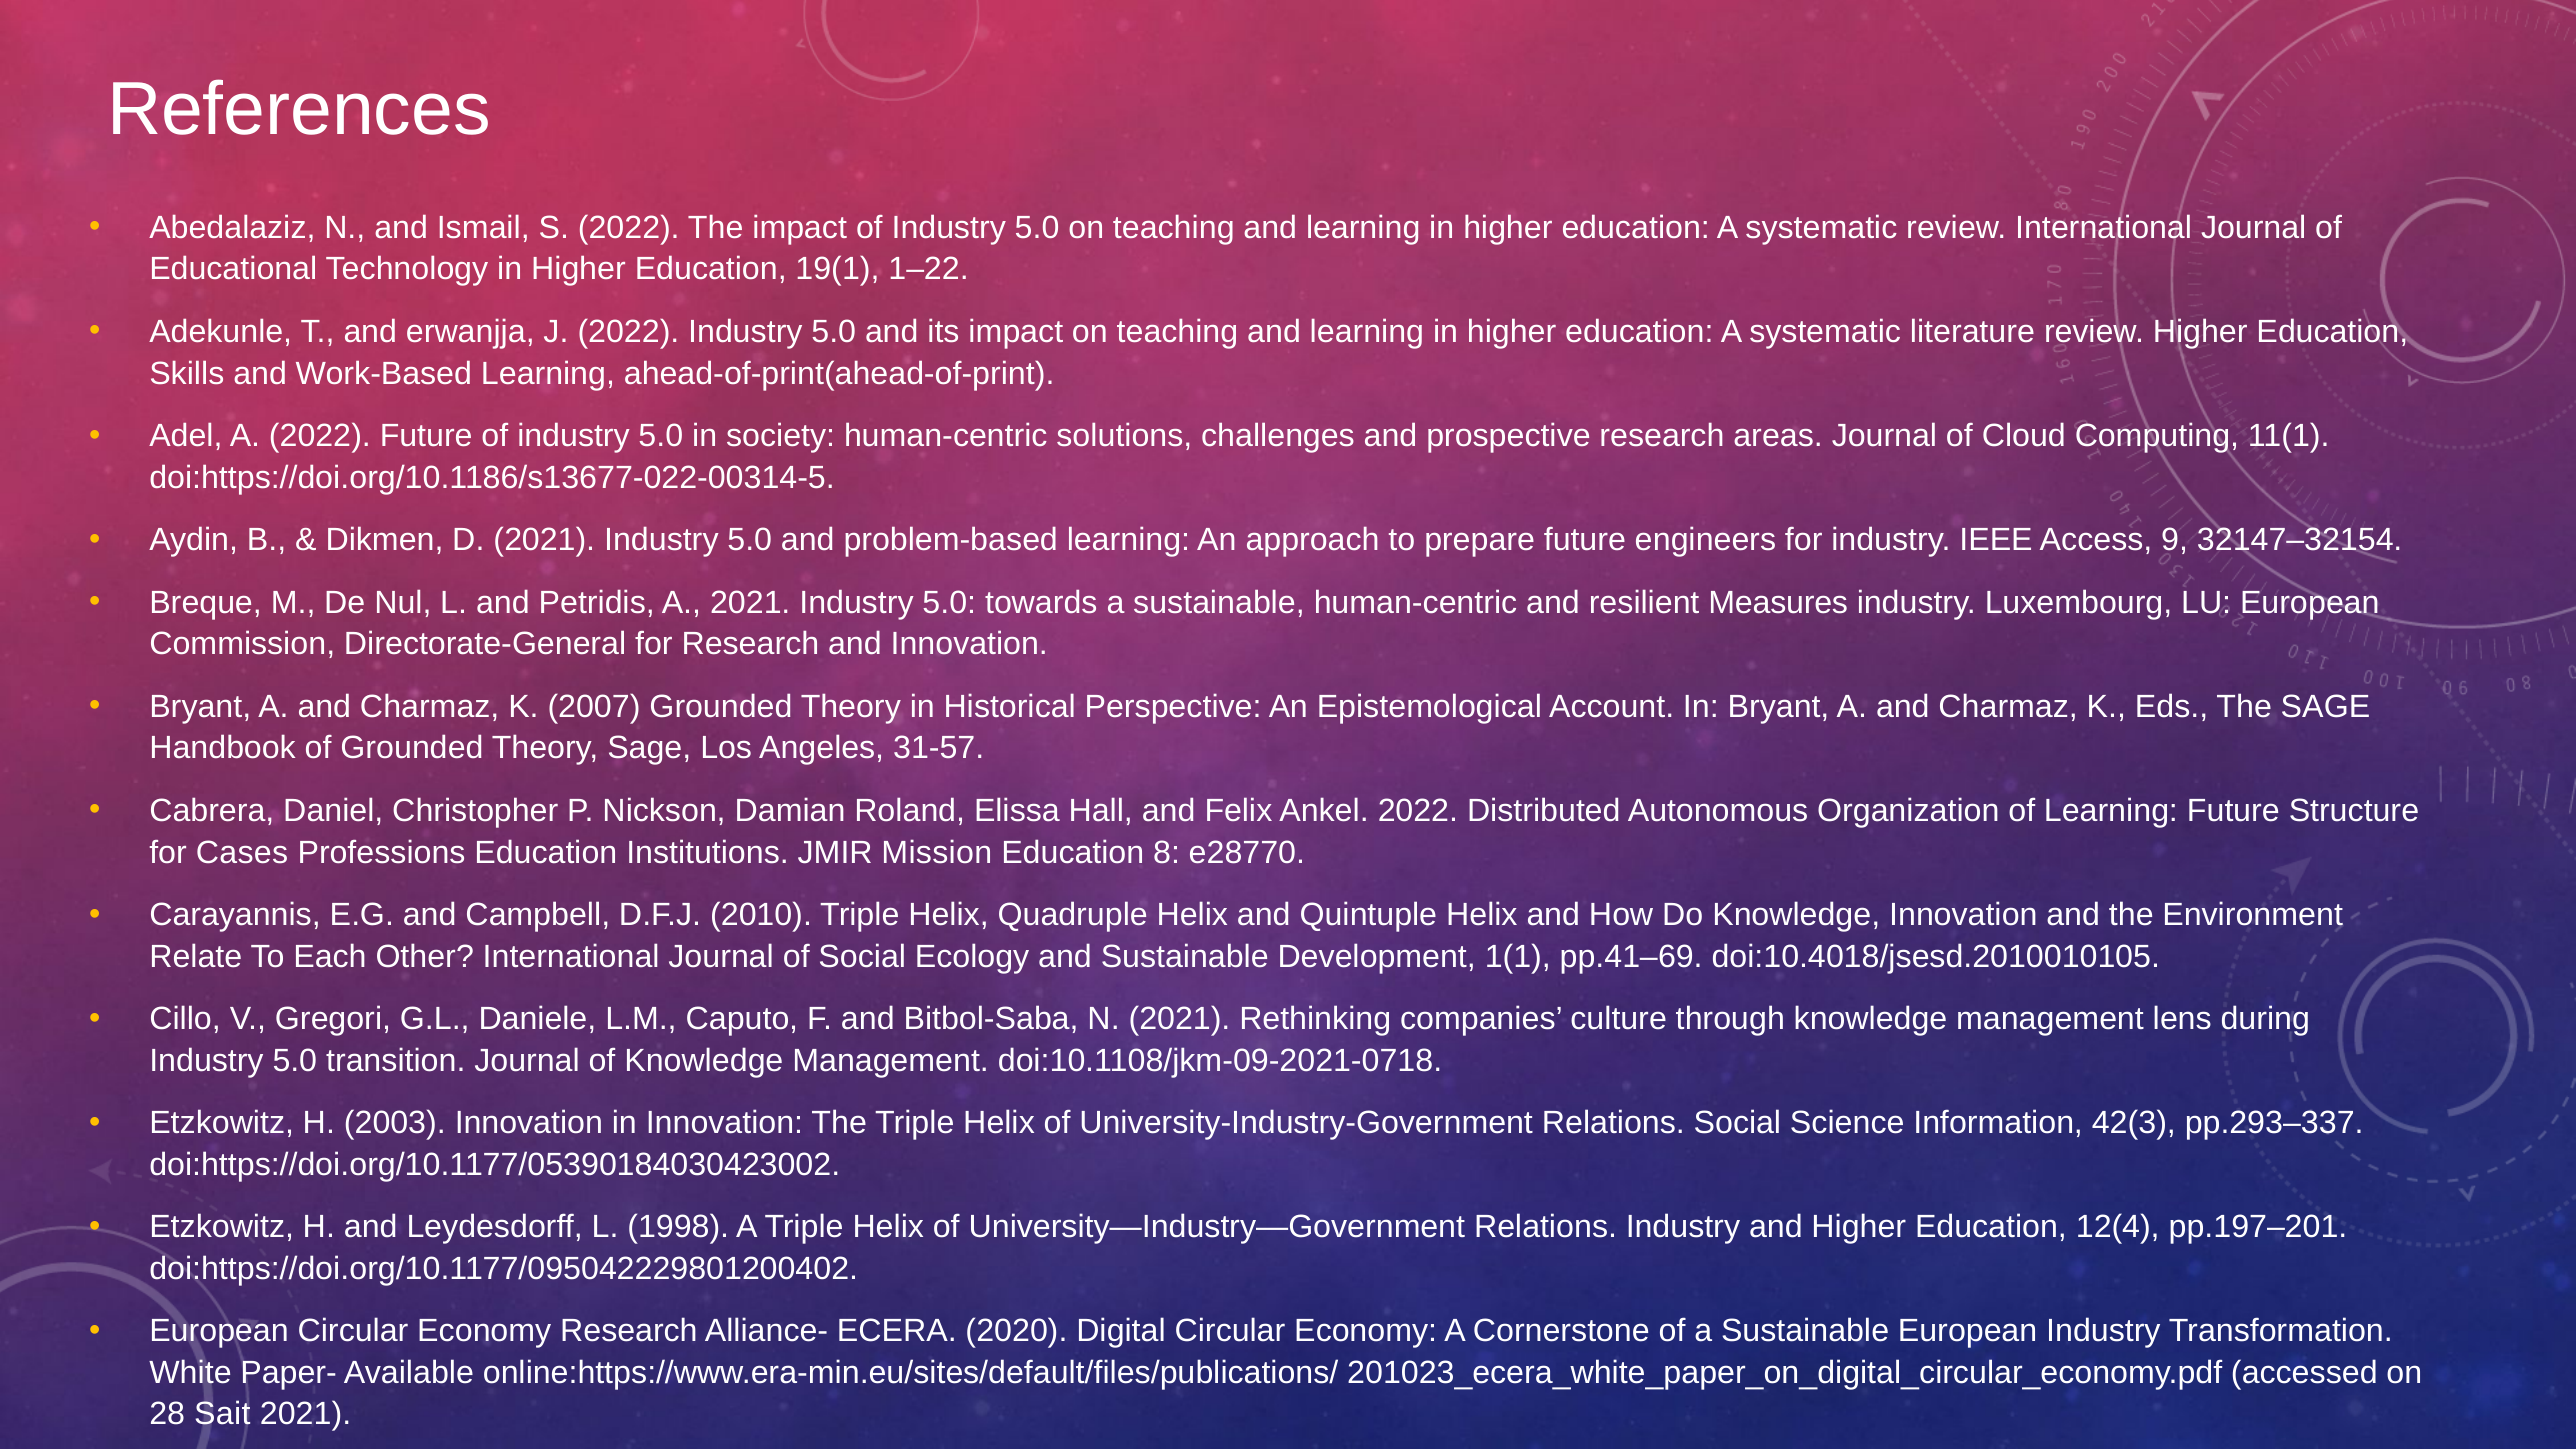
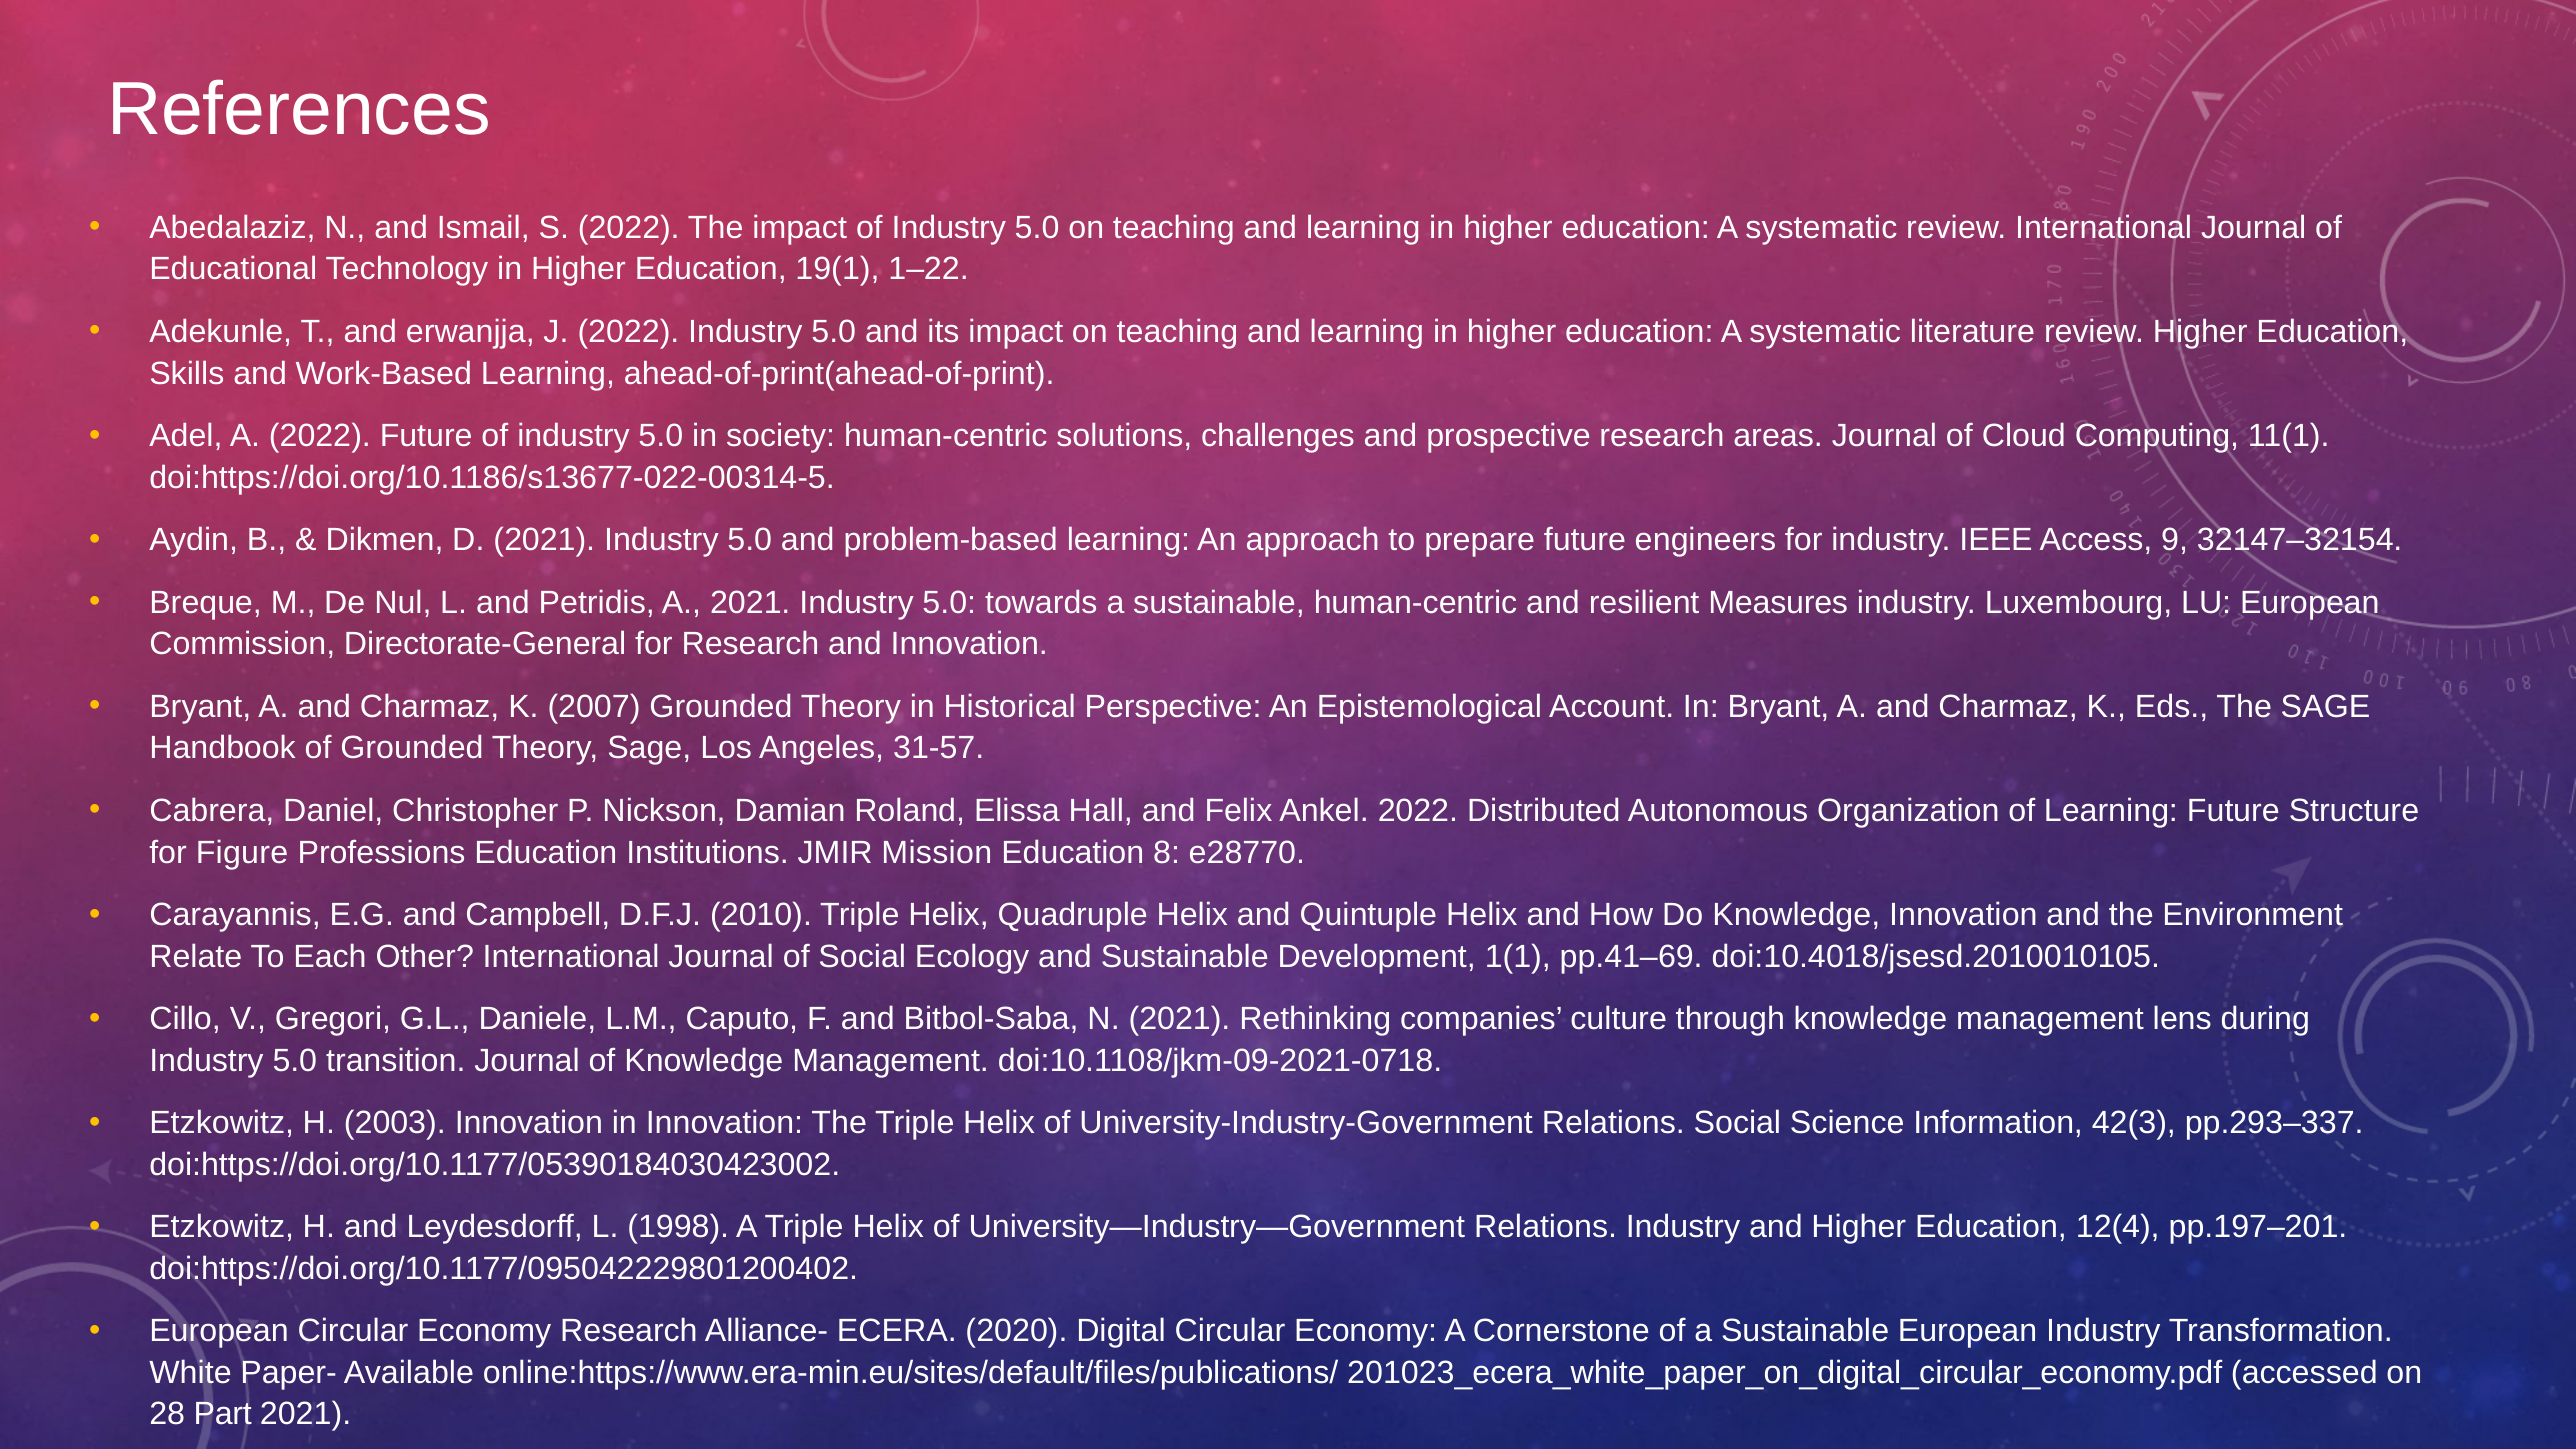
Cases: Cases -> Figure
Sait: Sait -> Part
